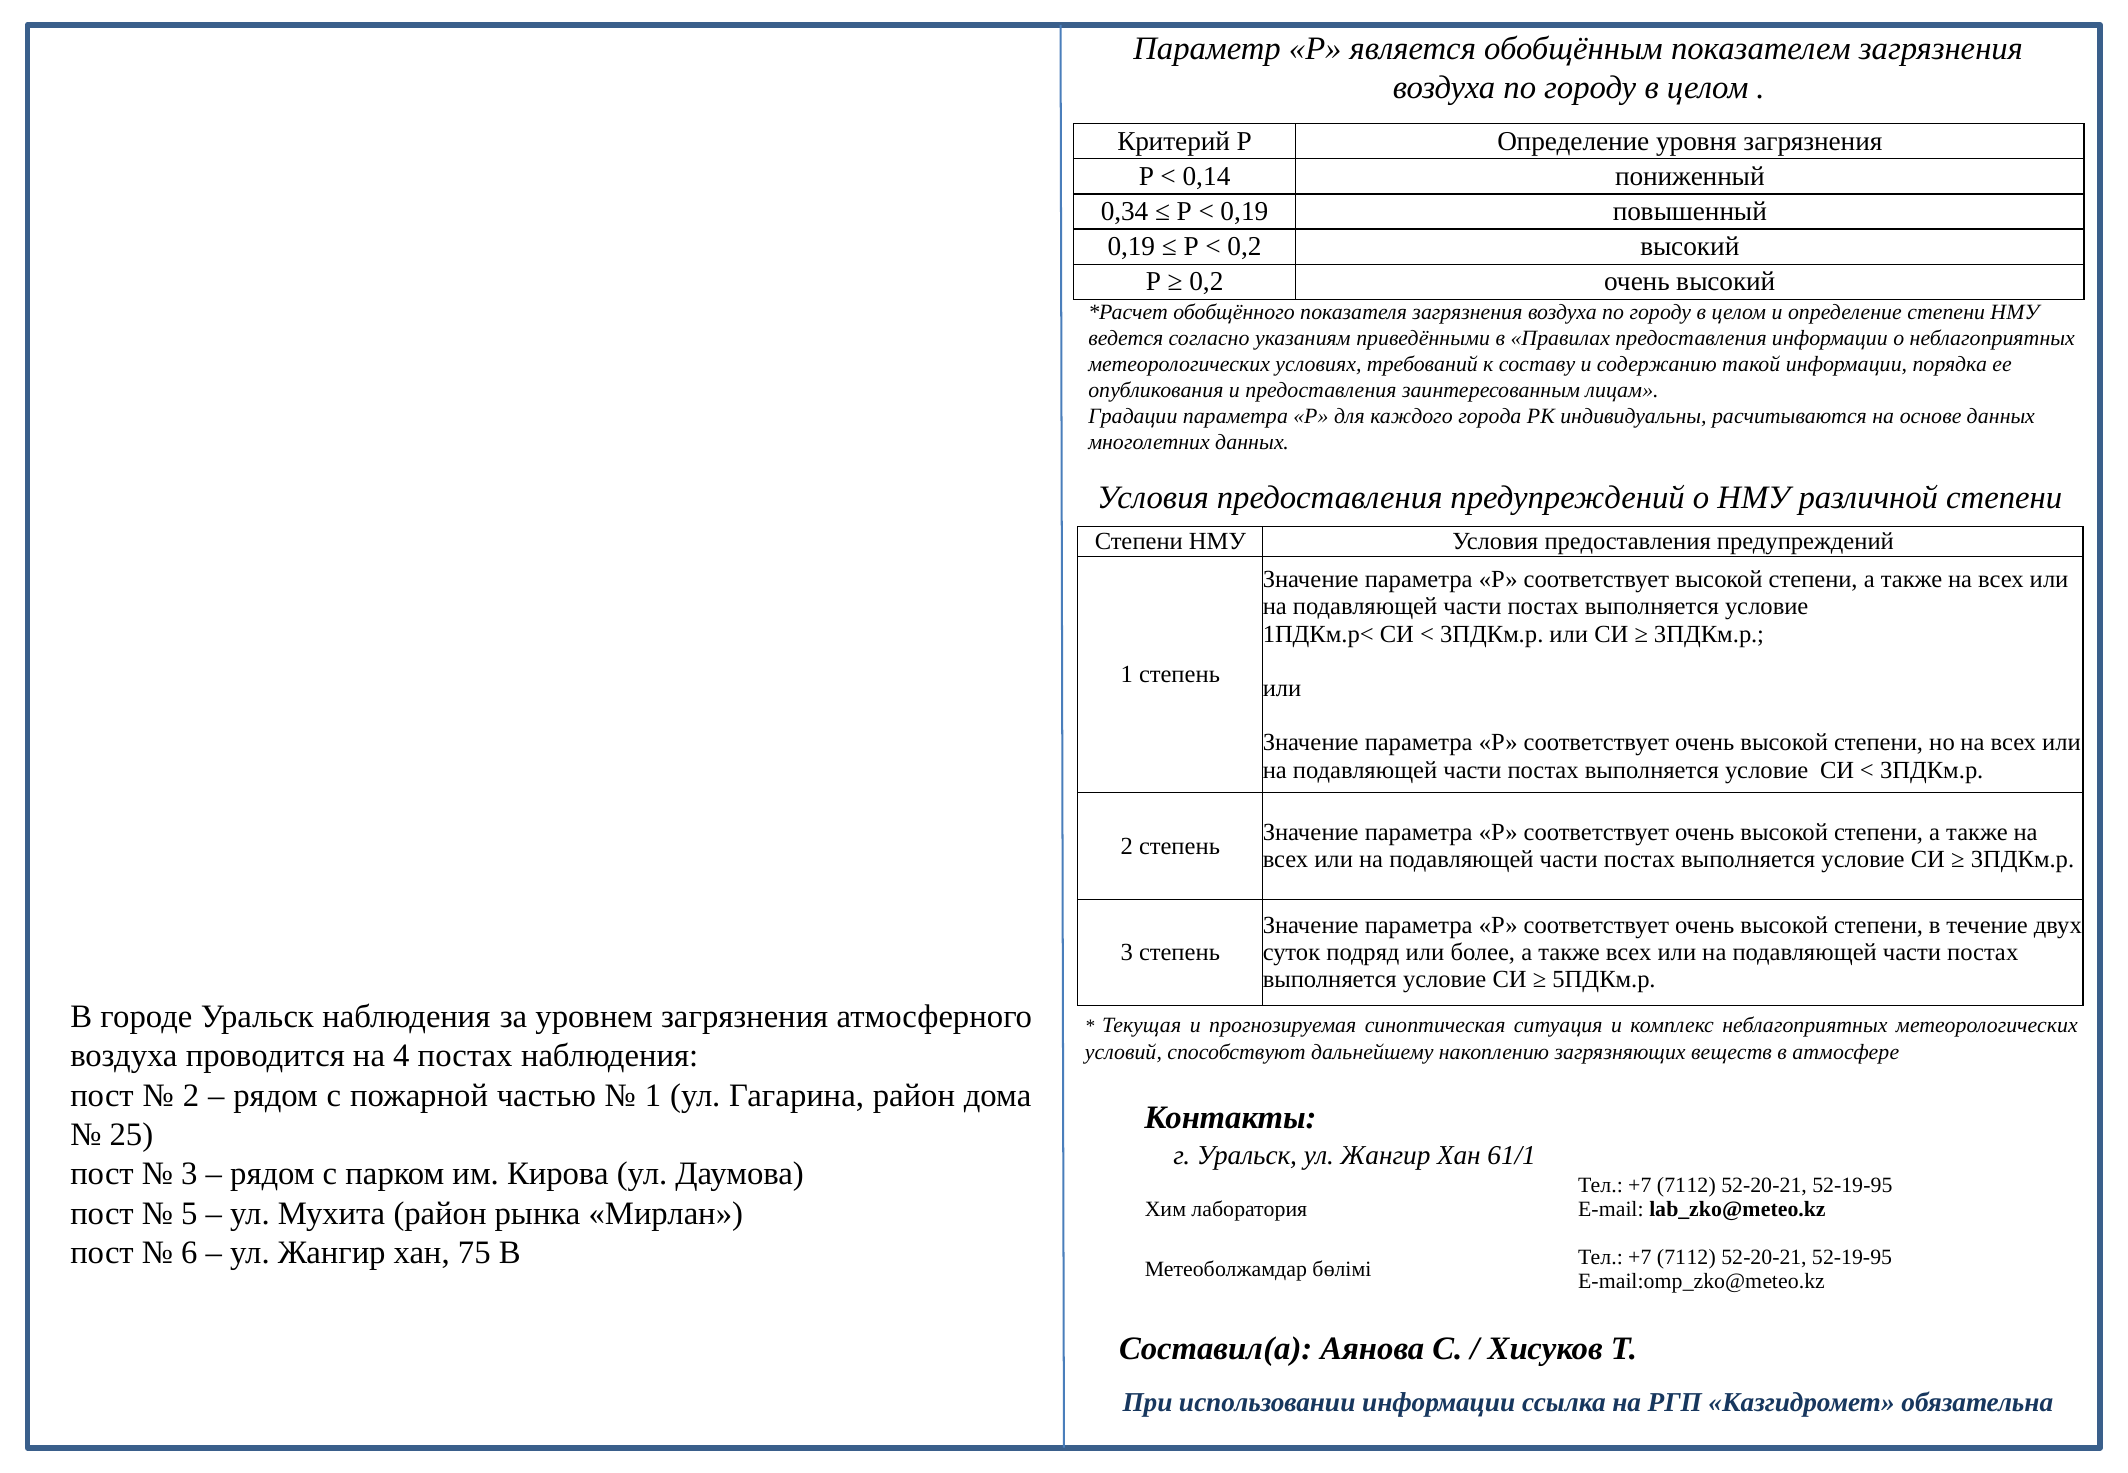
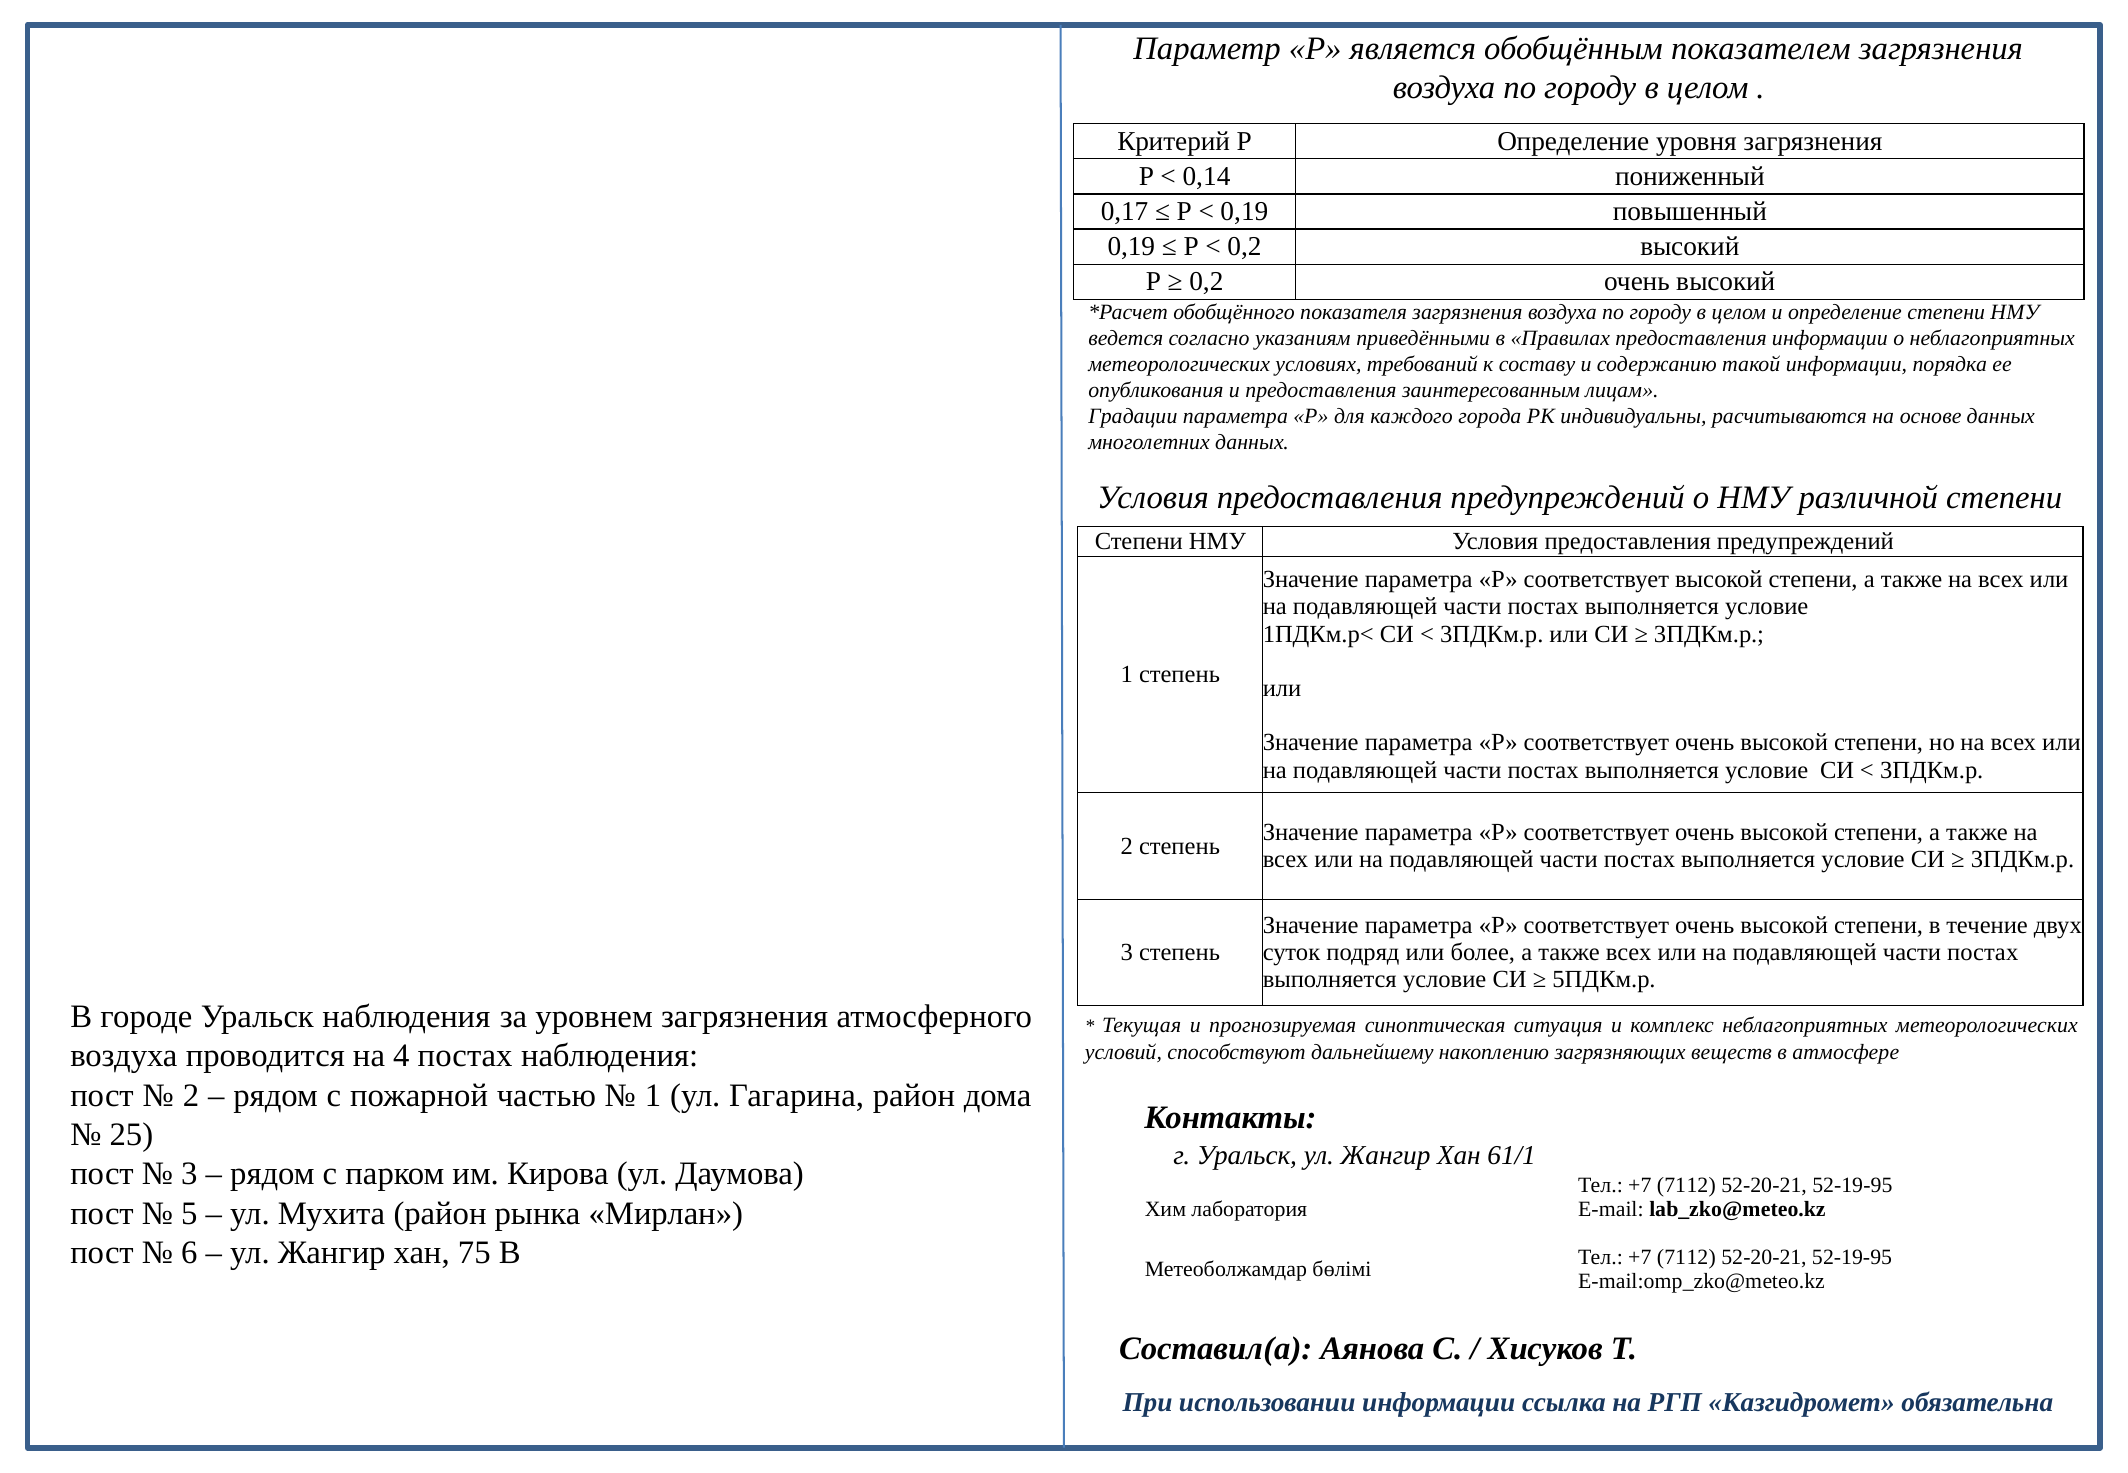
0,34: 0,34 -> 0,17
